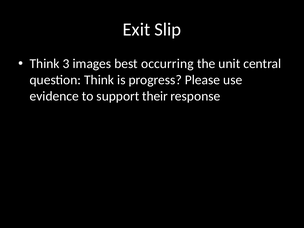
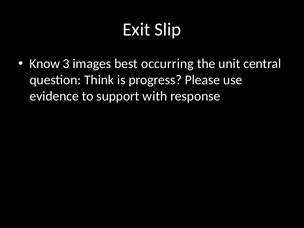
Think at (45, 64): Think -> Know
their: their -> with
